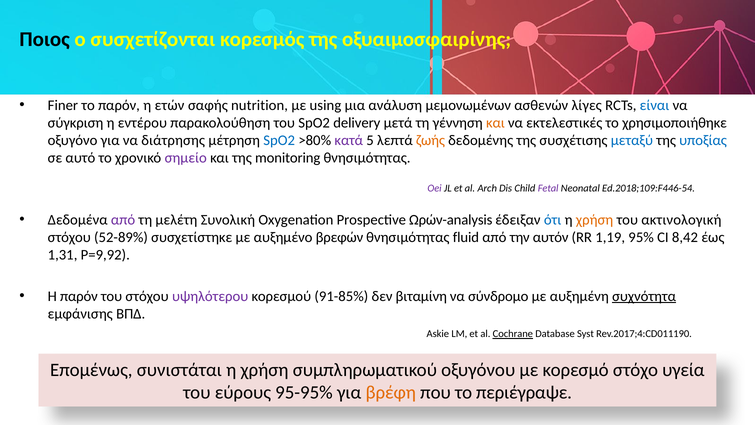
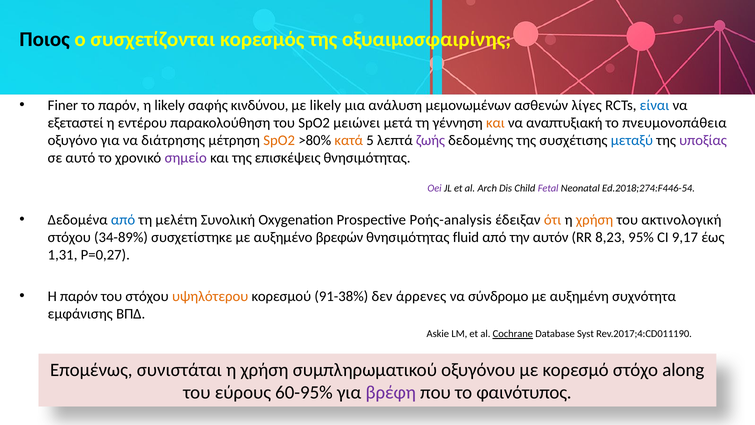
η ετών: ετών -> likely
nutrition: nutrition -> κινδύνου
με using: using -> likely
σύγκριση: σύγκριση -> εξεταστεί
delivery: delivery -> μειώνει
εκτελεστικές: εκτελεστικές -> αναπτυξιακή
χρησιμοποιήθηκε: χρησιμοποιήθηκε -> πνευμονοπάθεια
SpO2 at (279, 140) colour: blue -> orange
κατά colour: purple -> orange
ζωής colour: orange -> purple
υποξίας colour: blue -> purple
monitoring: monitoring -> επισκέψεις
Ed.2018;109:F446-54: Ed.2018;109:F446-54 -> Ed.2018;274:F446-54
από at (123, 220) colour: purple -> blue
Ωρών-analysis: Ωρών-analysis -> Ροής-analysis
ότι colour: blue -> orange
52-89%: 52-89% -> 34-89%
1,19: 1,19 -> 8,23
8,42: 8,42 -> 9,17
P=9,92: P=9,92 -> P=0,27
υψηλότερου colour: purple -> orange
91-85%: 91-85% -> 91-38%
βιταμίνη: βιταμίνη -> άρρενες
συχνότητα underline: present -> none
υγεία: υγεία -> along
95-95%: 95-95% -> 60-95%
βρέφη colour: orange -> purple
περιέγραψε: περιέγραψε -> φαινότυπος
